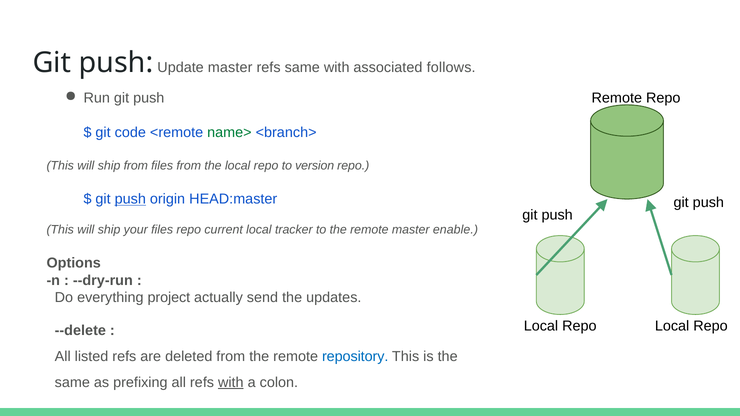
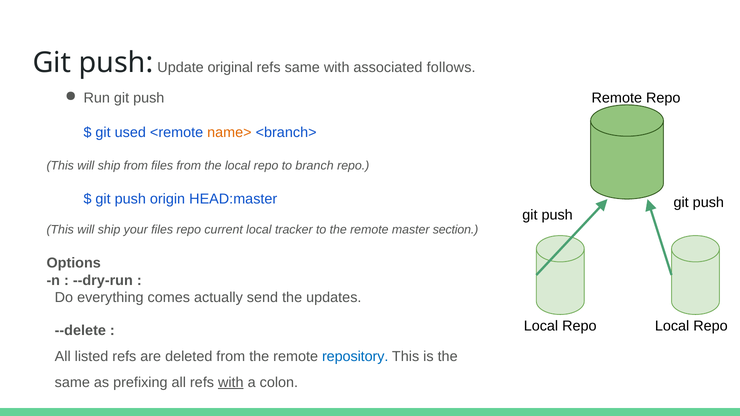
Update master: master -> original
code: code -> used
name> colour: green -> orange
version: version -> branch
push at (130, 199) underline: present -> none
enable: enable -> section
project: project -> comes
